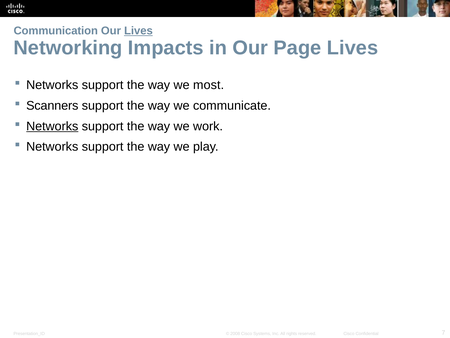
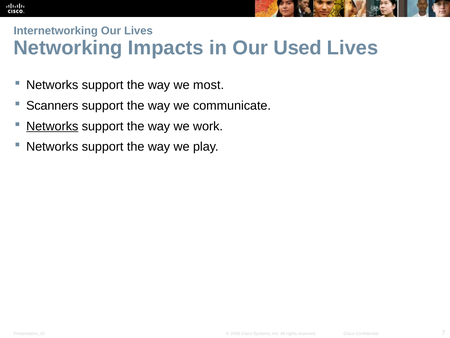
Communication: Communication -> Internetworking
Lives at (138, 31) underline: present -> none
Page: Page -> Used
